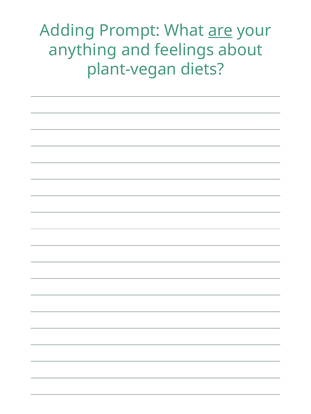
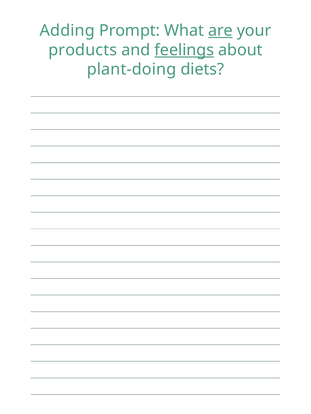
anything: anything -> products
feelings underline: none -> present
plant-vegan: plant-vegan -> plant-doing
